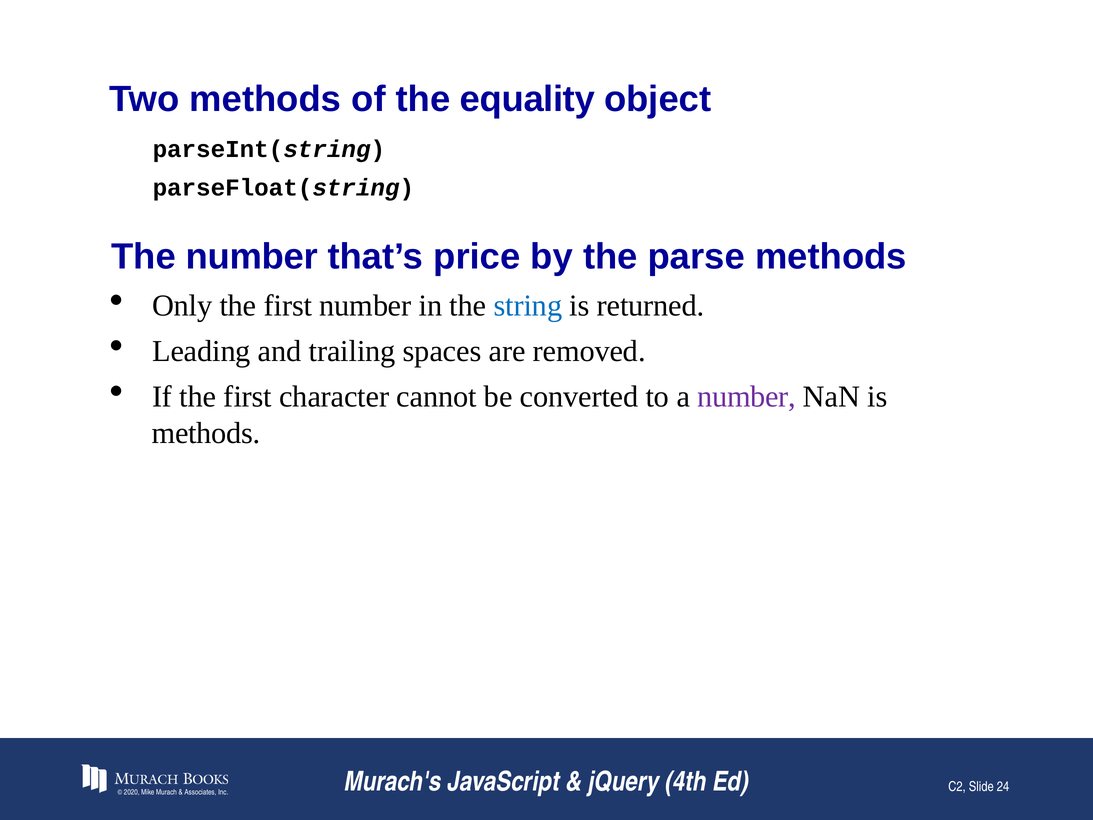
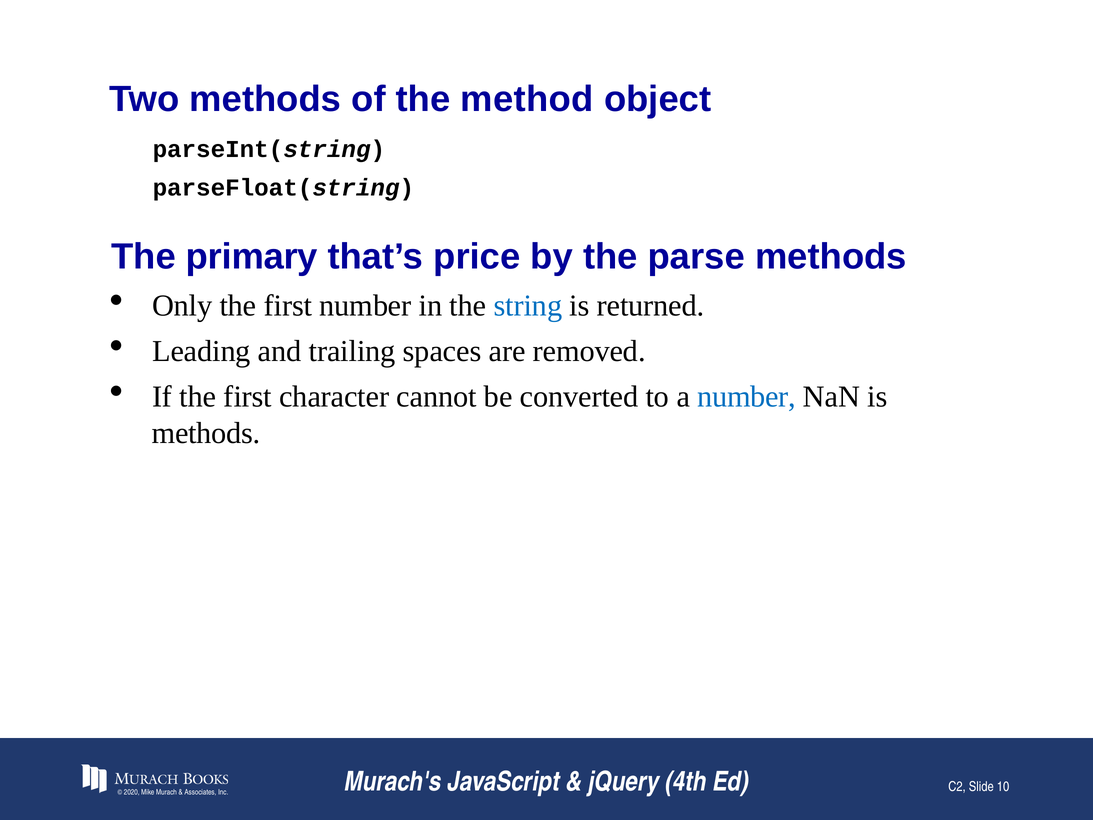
equality: equality -> method
The number: number -> primary
number at (747, 397) colour: purple -> blue
24: 24 -> 10
